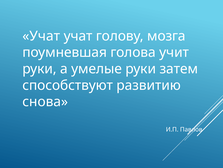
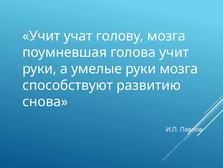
Учат at (41, 36): Учат -> Учит
руки затем: затем -> мозга
